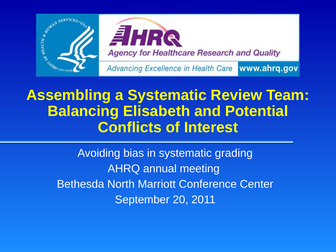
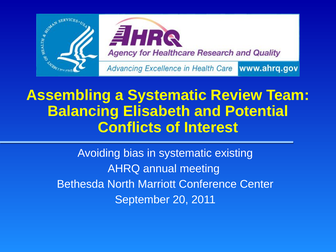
grading: grading -> existing
